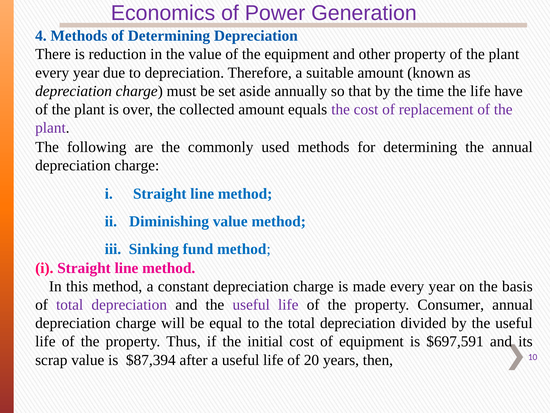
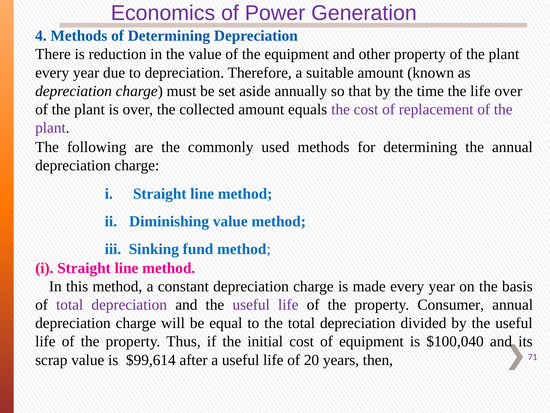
life have: have -> over
$697,591: $697,591 -> $100,040
$87,394: $87,394 -> $99,614
10: 10 -> 71
